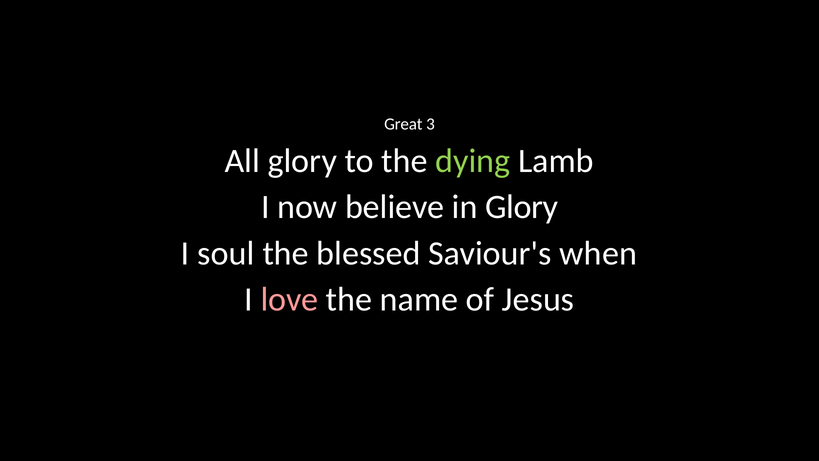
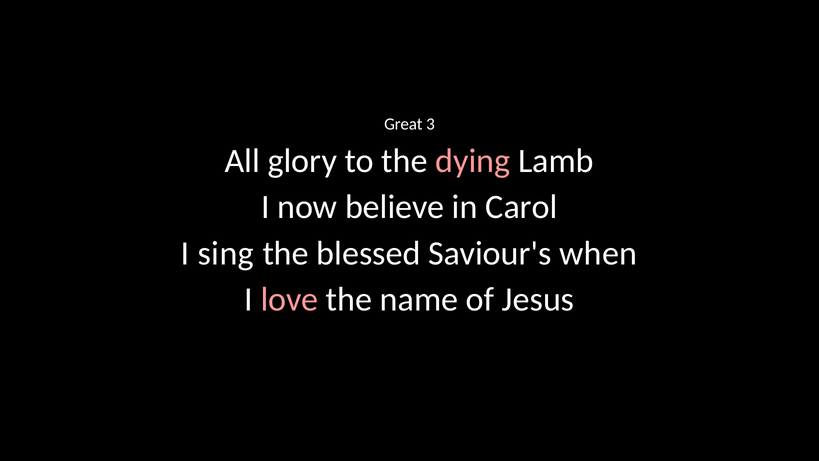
dying colour: light green -> pink
in Glory: Glory -> Carol
soul: soul -> sing
